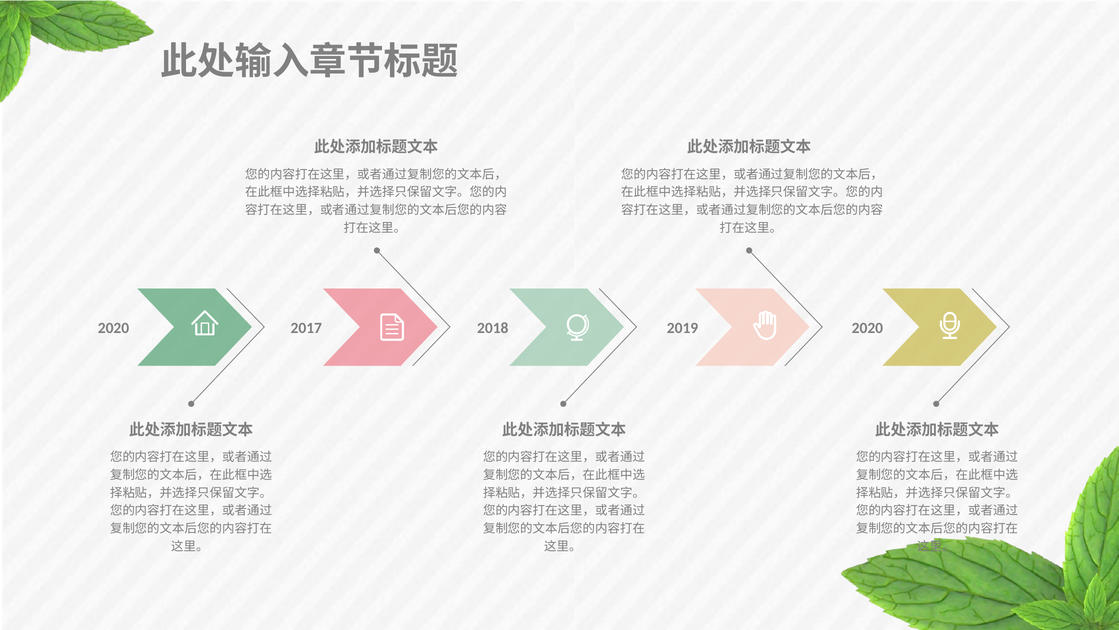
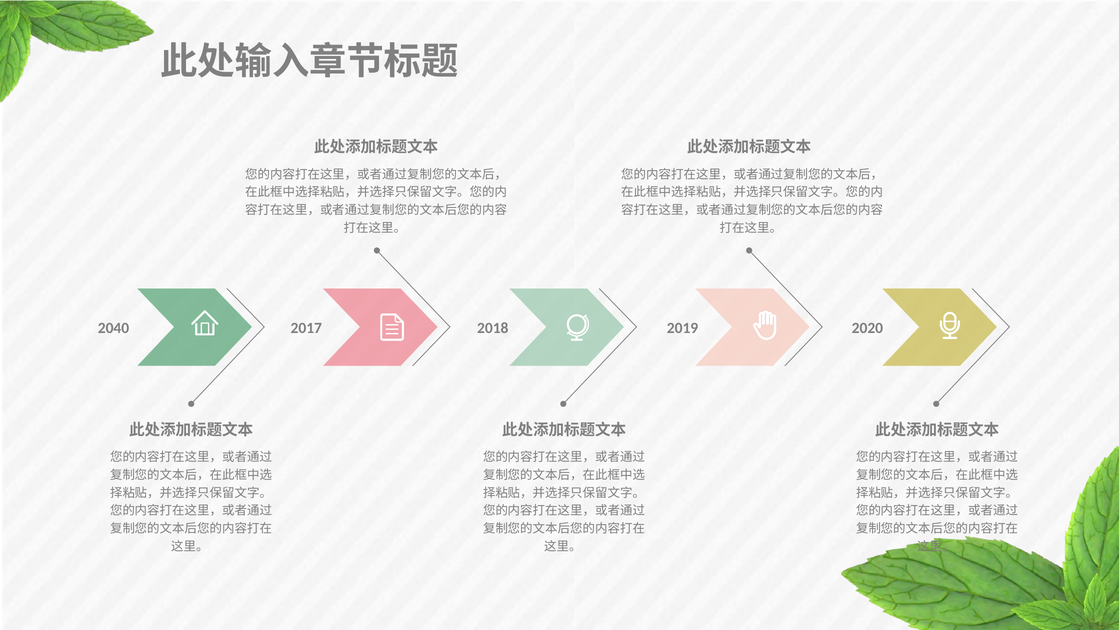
2020 at (114, 328): 2020 -> 2040
